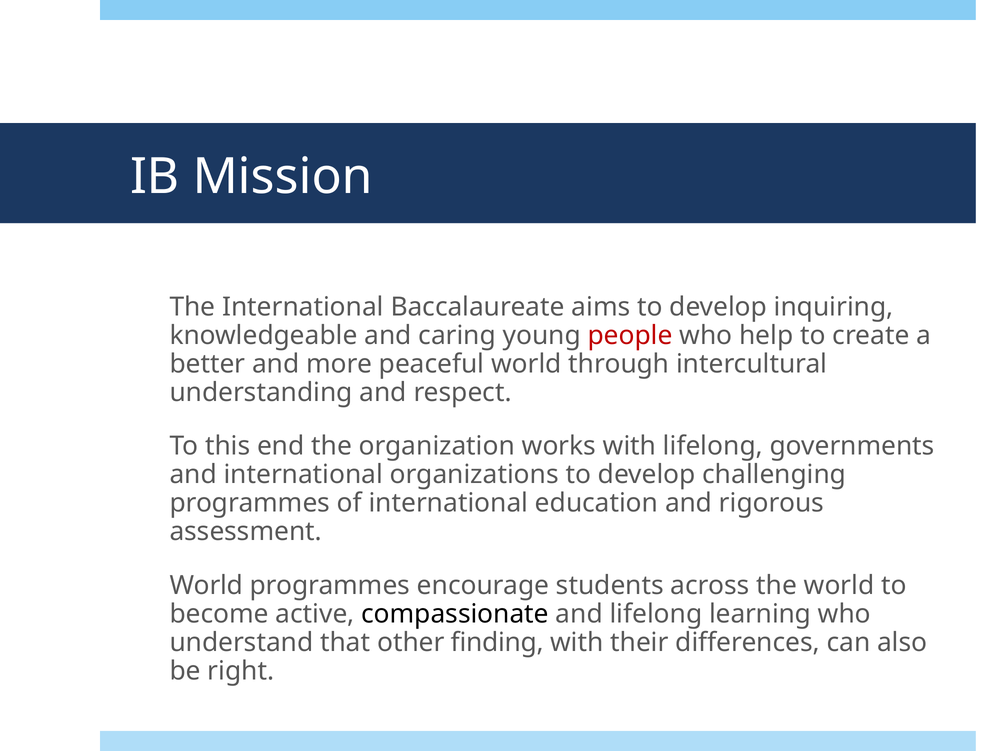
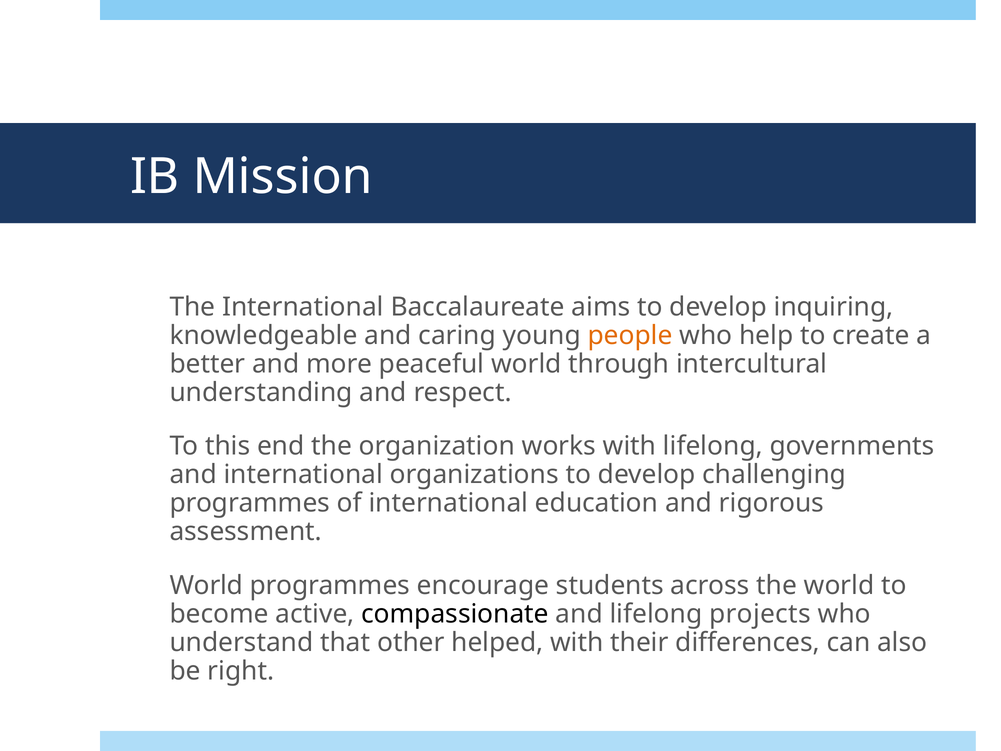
people colour: red -> orange
learning: learning -> projects
finding: finding -> helped
